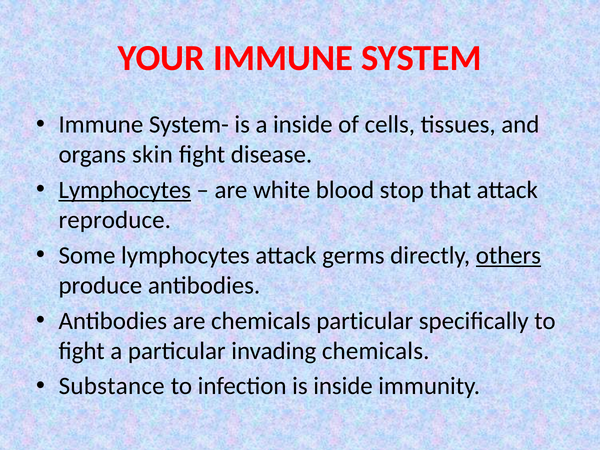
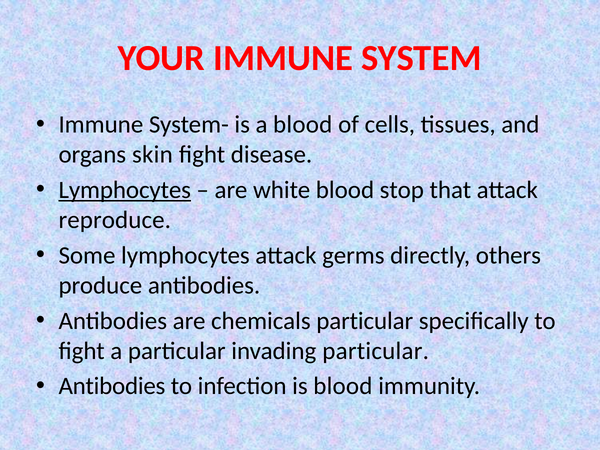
a inside: inside -> blood
others underline: present -> none
invading chemicals: chemicals -> particular
Substance at (112, 386): Substance -> Antibodies
is inside: inside -> blood
